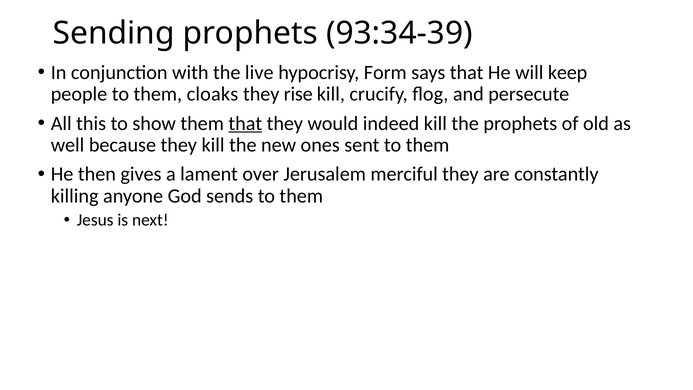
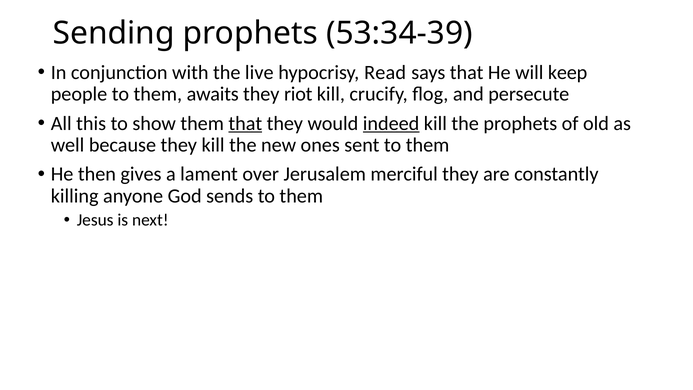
93:34-39: 93:34-39 -> 53:34-39
Form: Form -> Read
cloaks: cloaks -> awaits
rise: rise -> riot
indeed underline: none -> present
